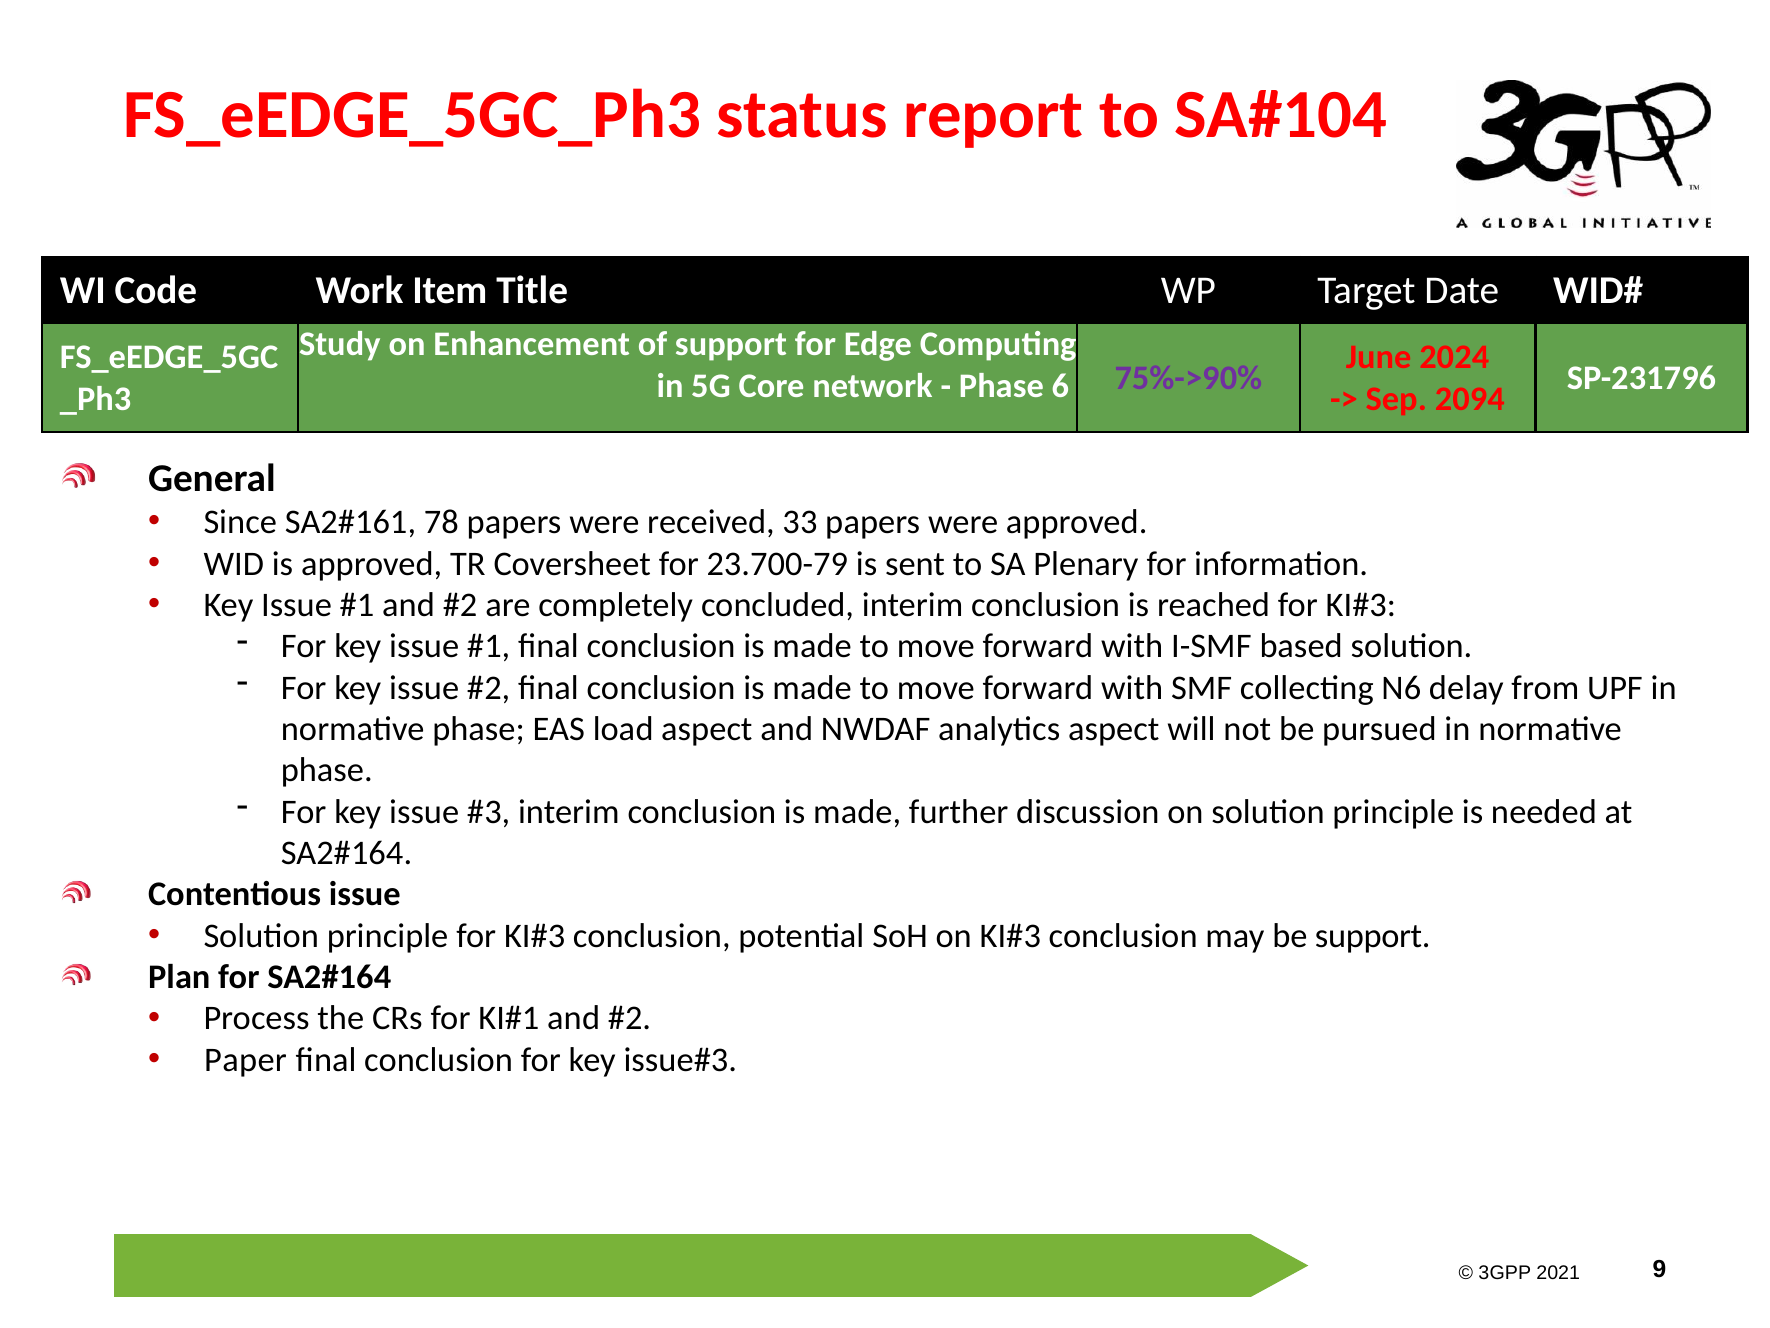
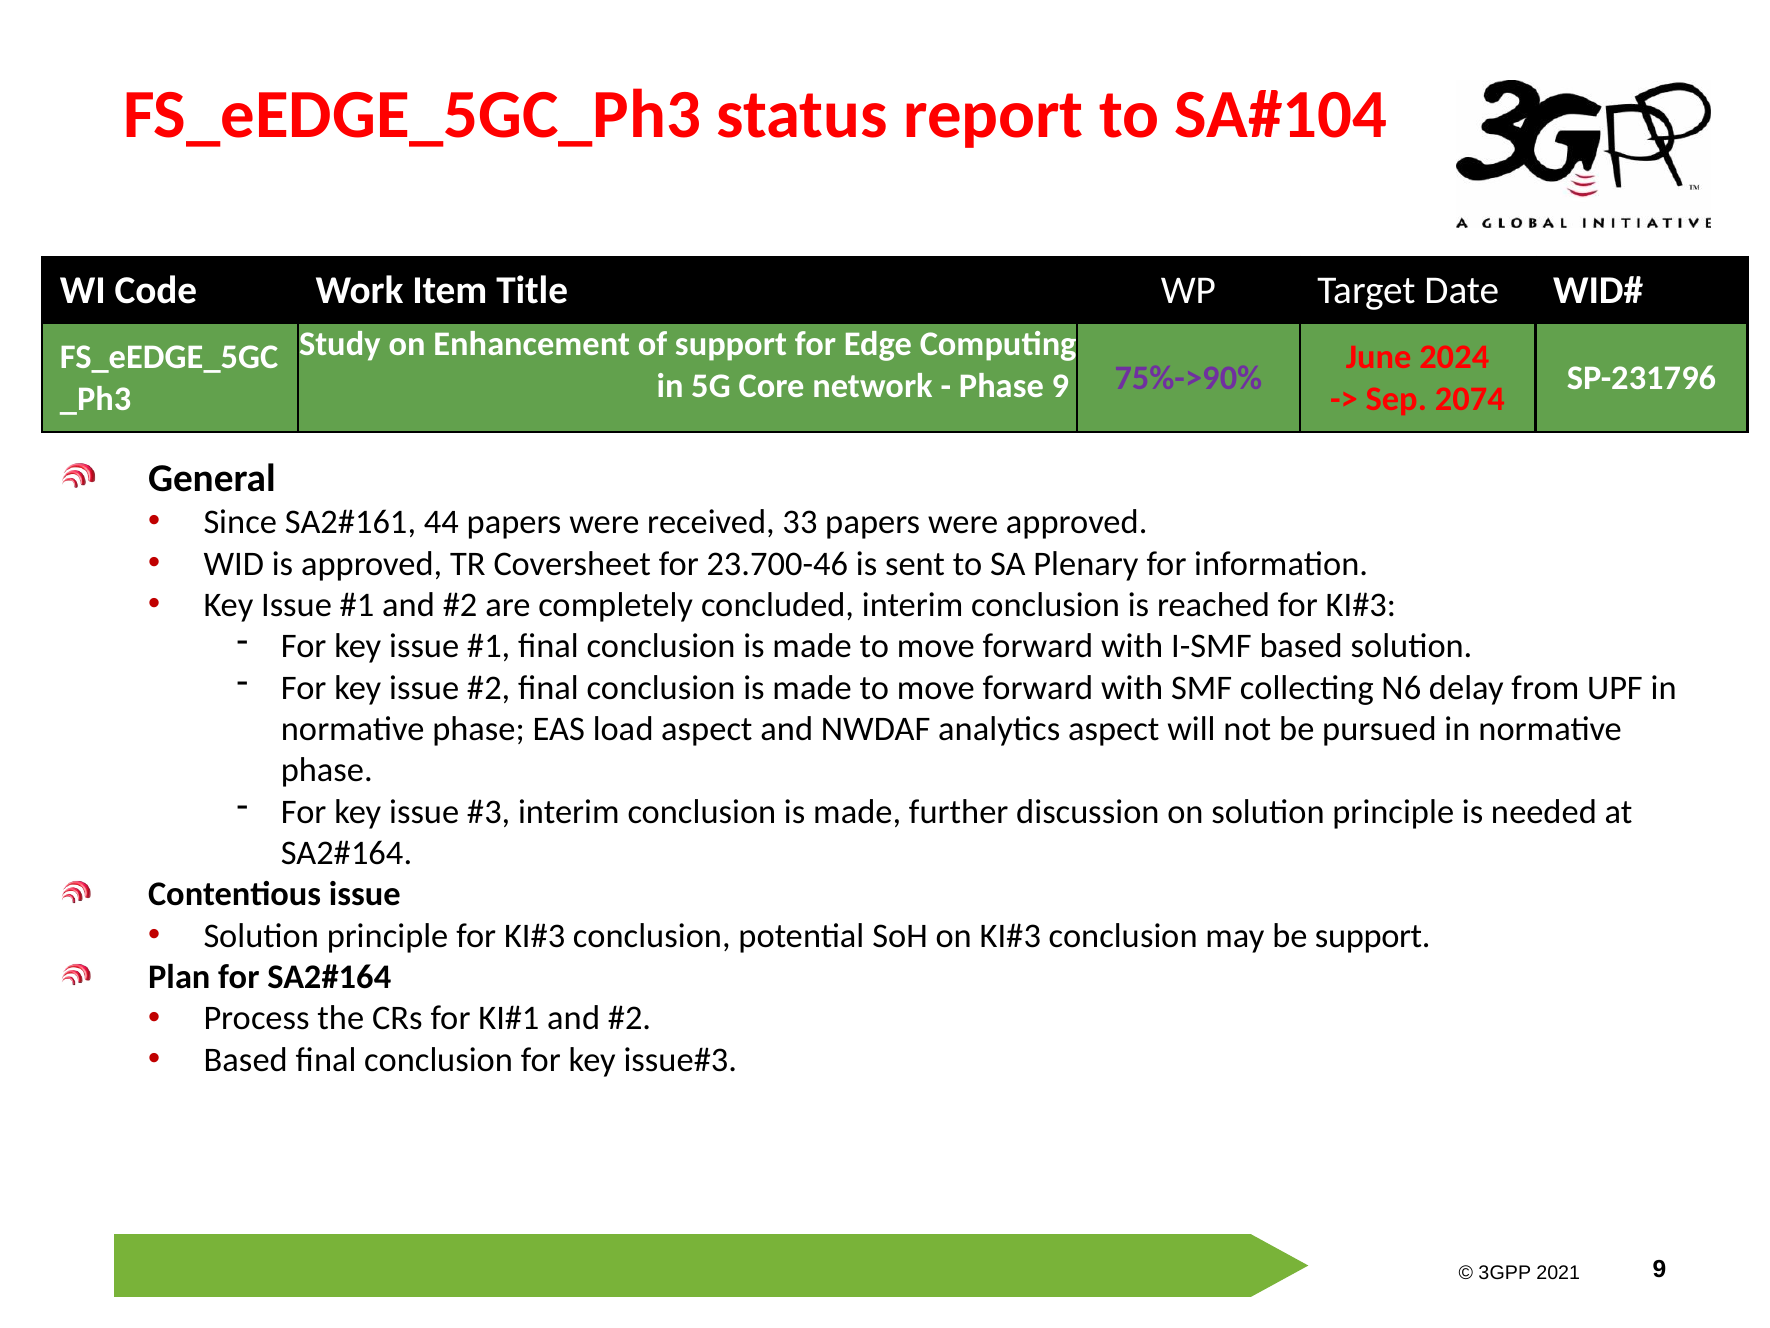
Phase 6: 6 -> 9
2094: 2094 -> 2074
78: 78 -> 44
23.700-79: 23.700-79 -> 23.700-46
Paper at (246, 1059): Paper -> Based
